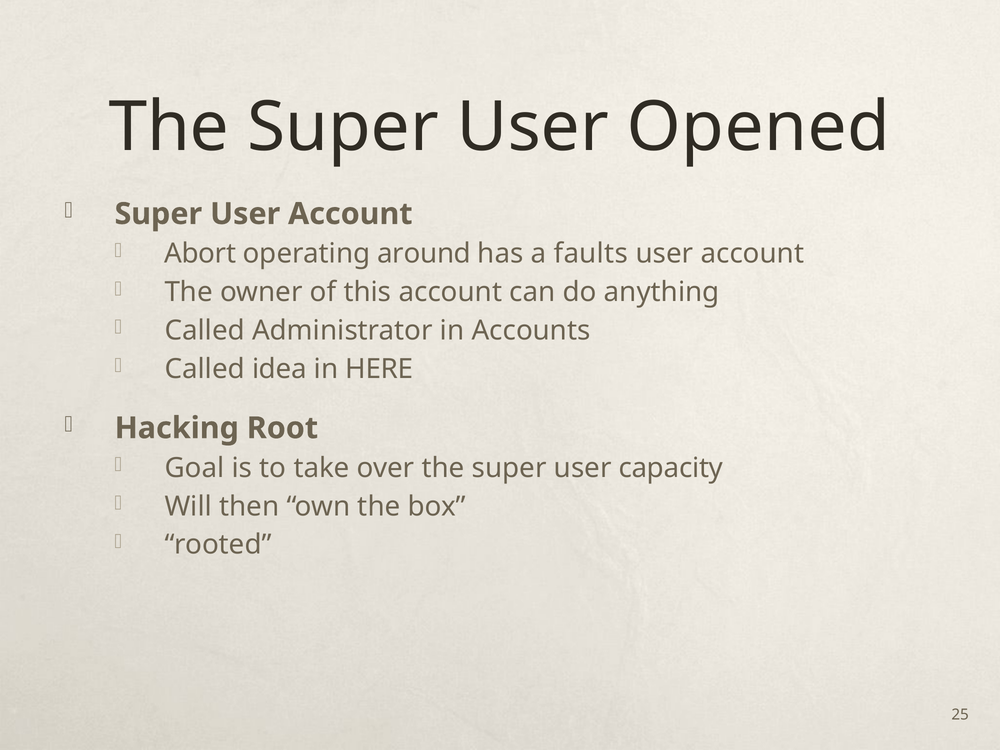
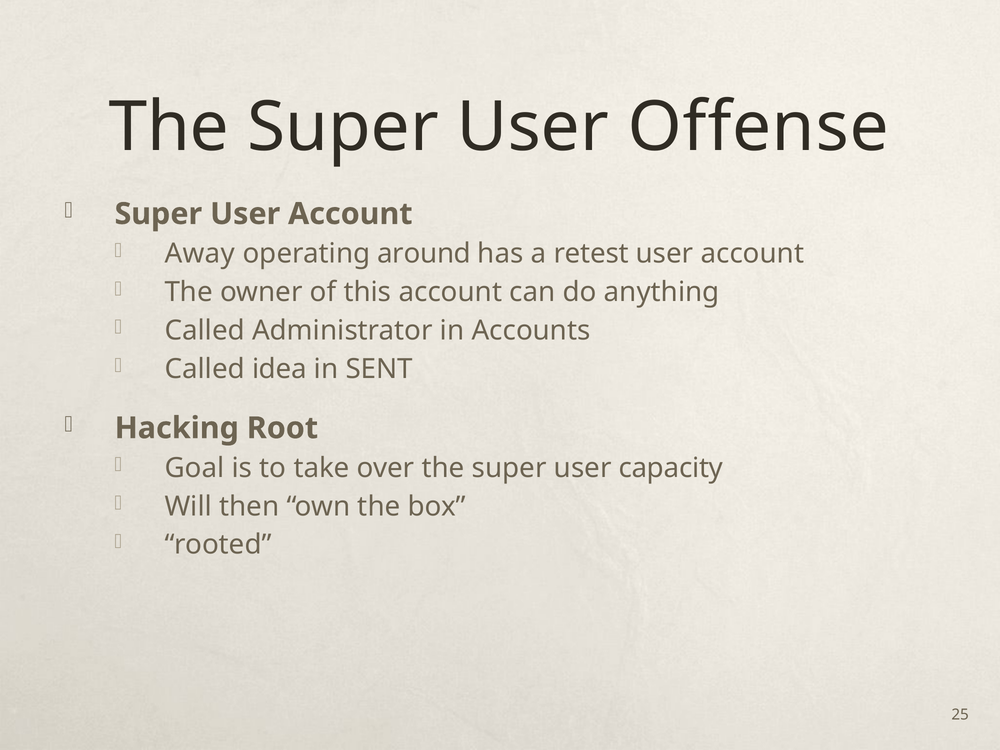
Opened: Opened -> Offense
Abort: Abort -> Away
faults: faults -> retest
HERE: HERE -> SENT
